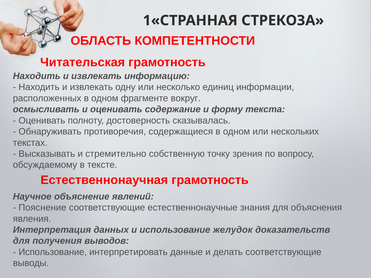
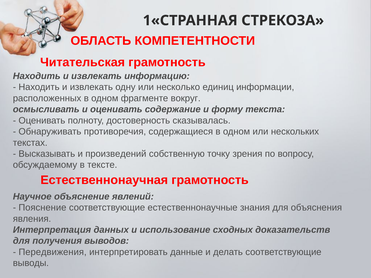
стремительно: стремительно -> произведений
желудок: желудок -> сходных
Использование at (53, 252): Использование -> Передвижения
